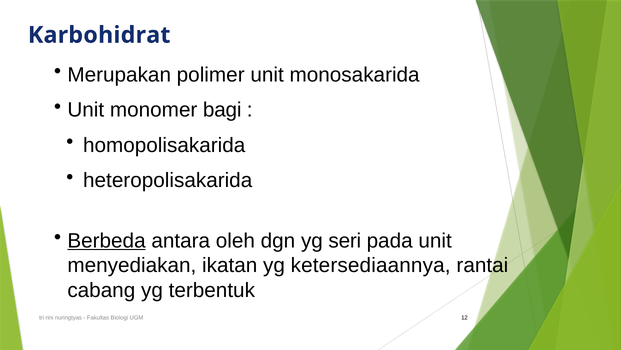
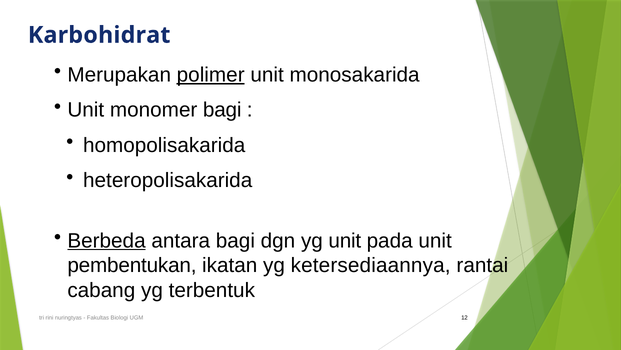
polimer underline: none -> present
antara oleh: oleh -> bagi
yg seri: seri -> unit
menyediakan: menyediakan -> pembentukan
